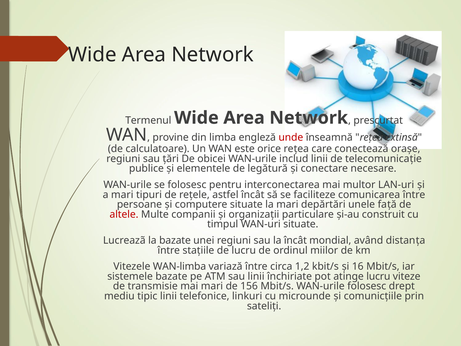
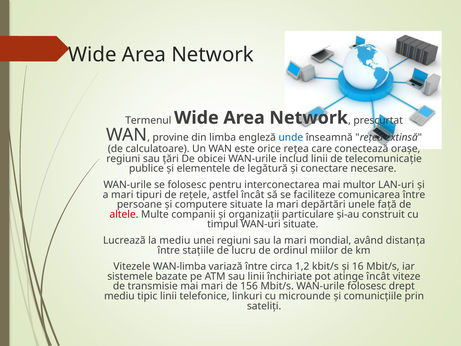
unde colour: red -> blue
la bazate: bazate -> mediu
sau la încât: încât -> mari
atinge lucru: lucru -> încât
